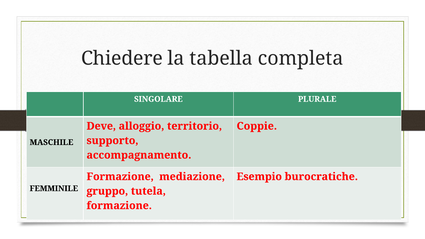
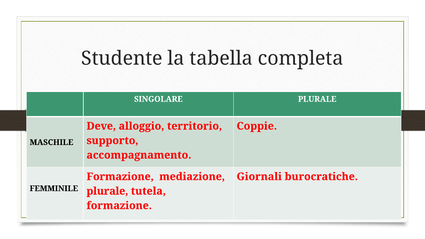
Chiedere: Chiedere -> Studente
Esempio: Esempio -> Giornali
gruppo at (107, 191): gruppo -> plurale
